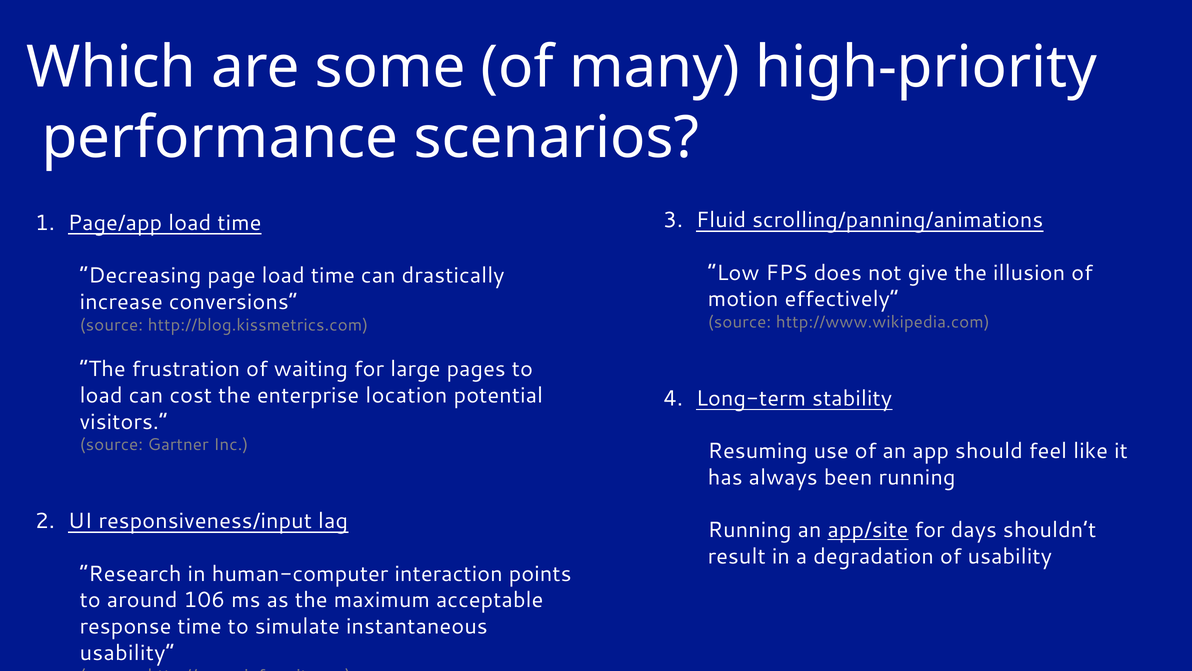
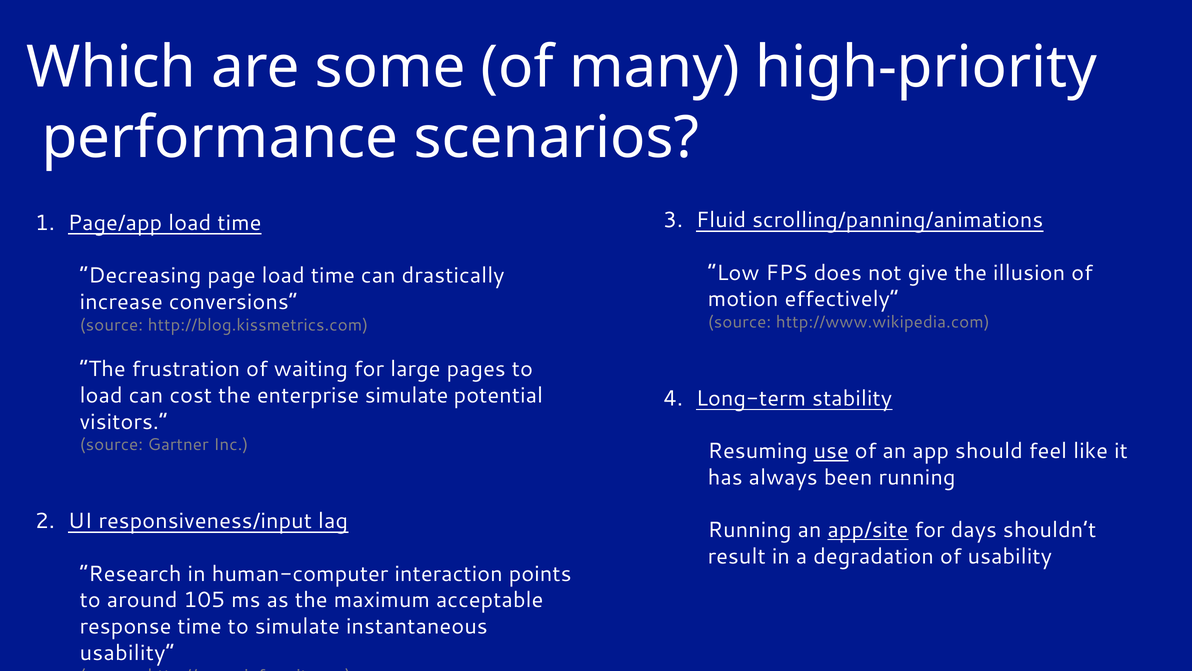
enterprise location: location -> simulate
use underline: none -> present
106: 106 -> 105
